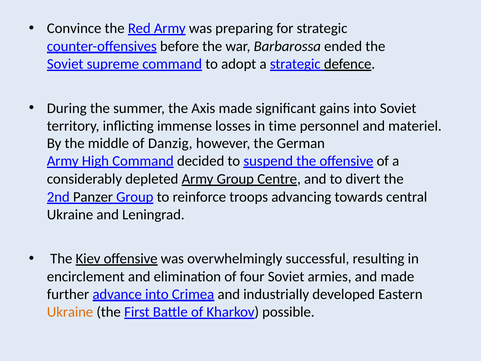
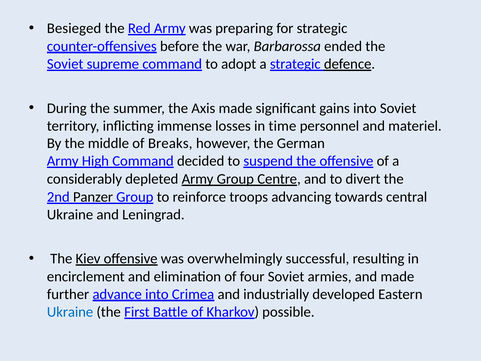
Convince: Convince -> Besieged
Danzig: Danzig -> Breaks
Ukraine at (70, 312) colour: orange -> blue
